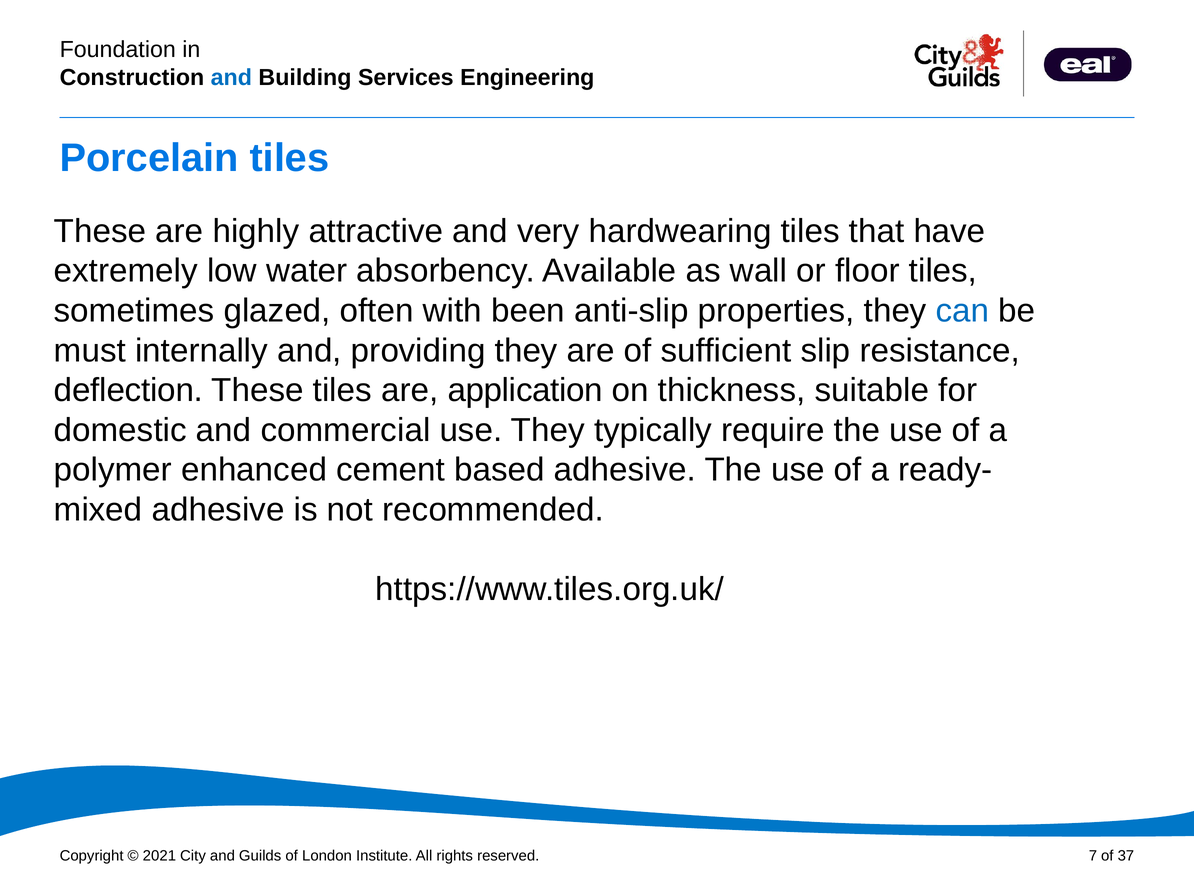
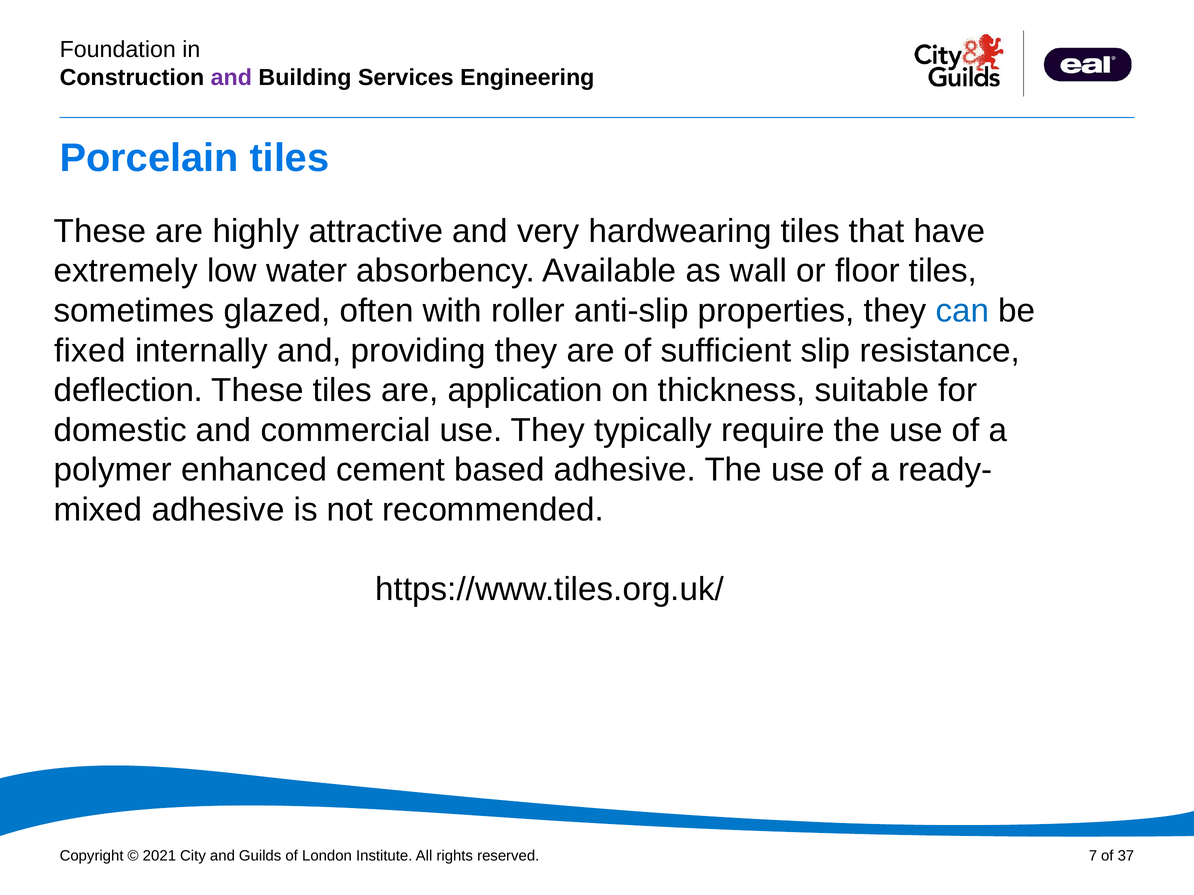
and at (231, 78) colour: blue -> purple
been: been -> roller
must: must -> fixed
